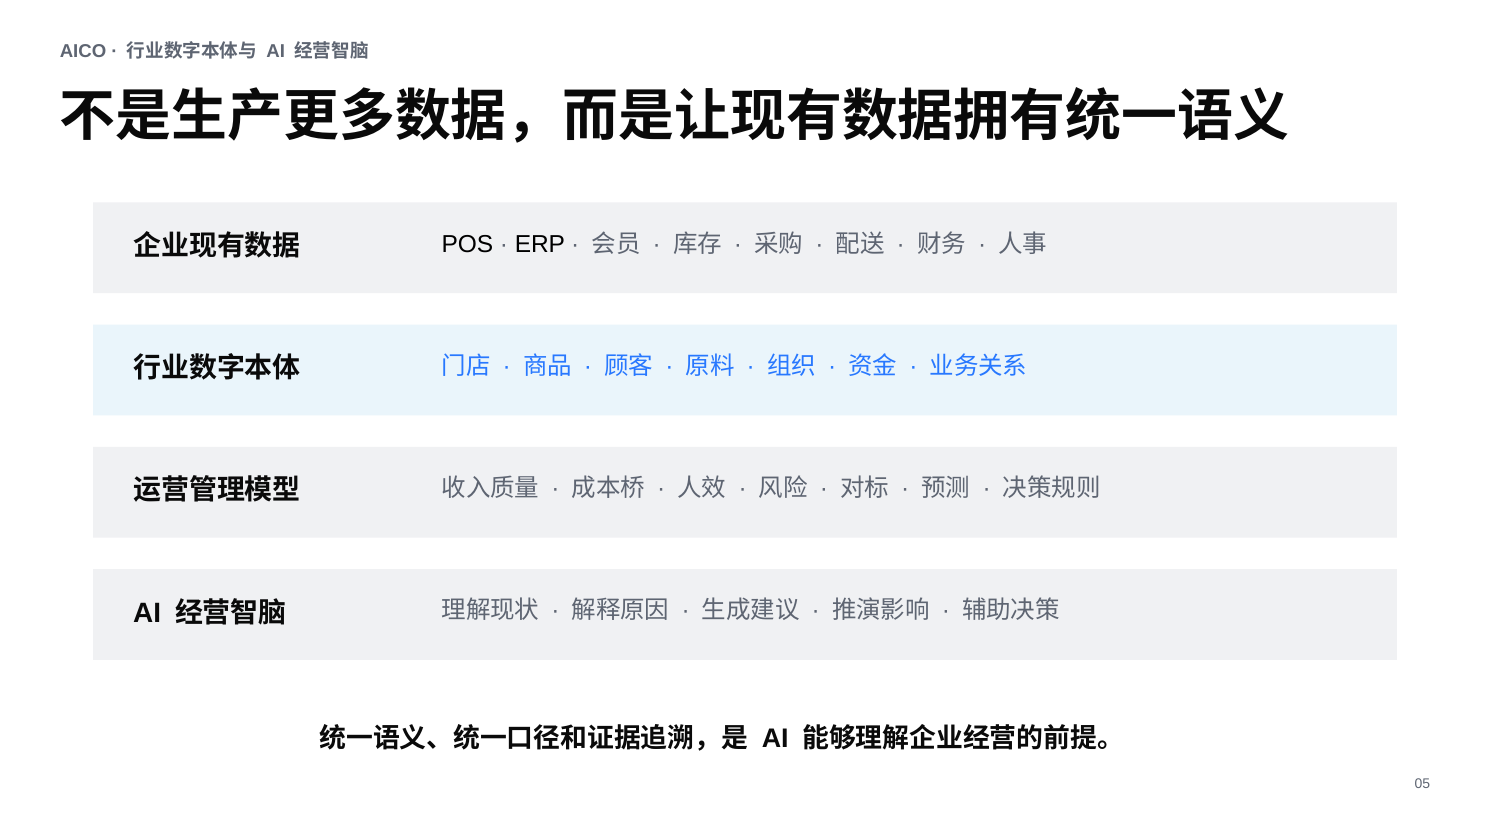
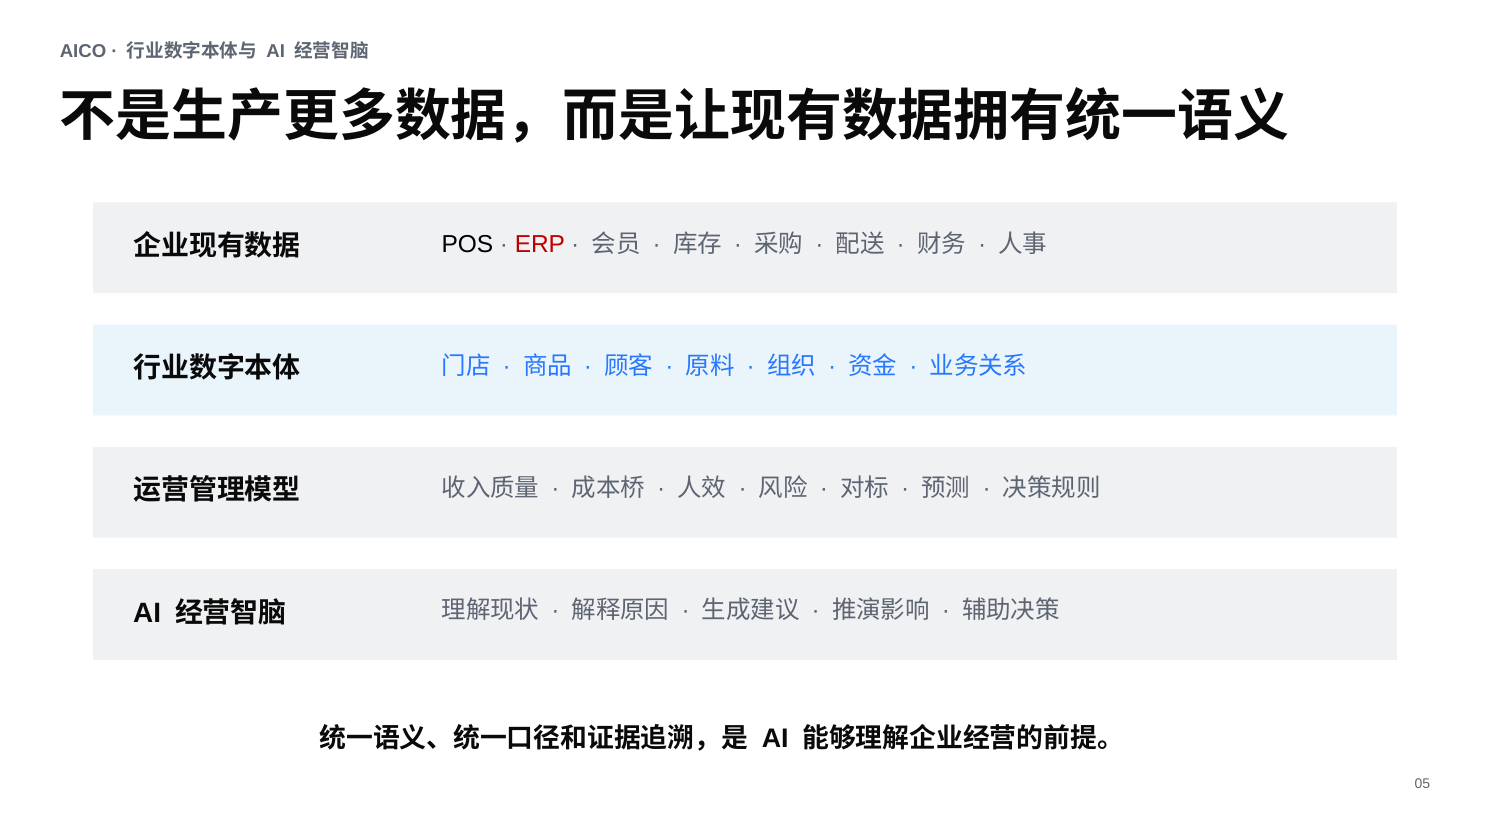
ERP colour: black -> red
